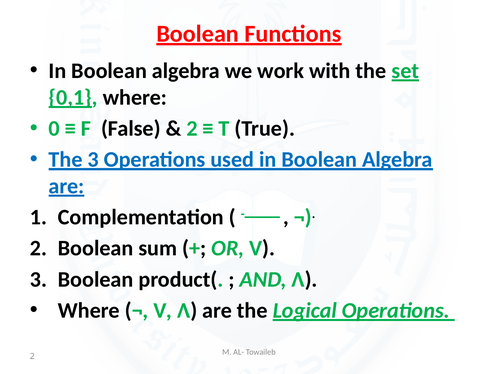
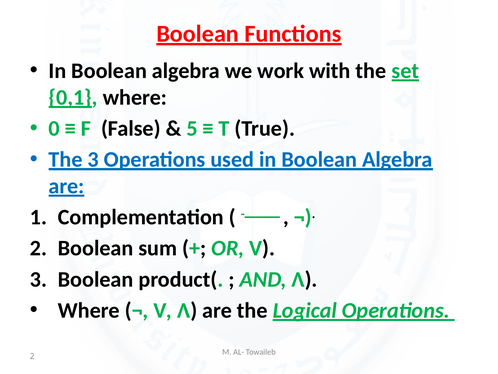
2 at (192, 128): 2 -> 5
